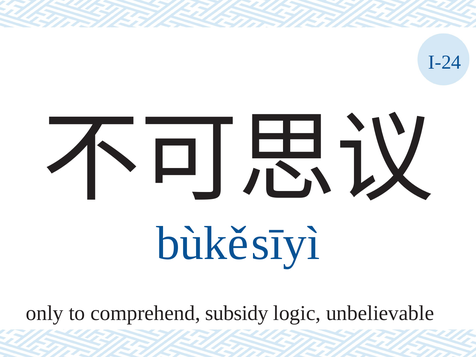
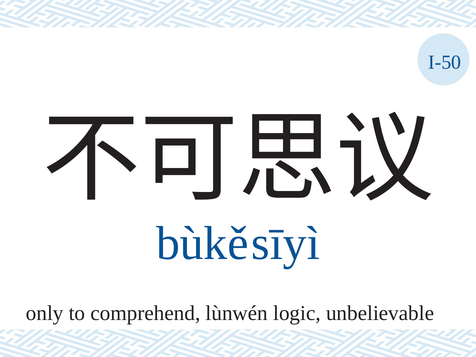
I-24: I-24 -> I-50
subsidy: subsidy -> lùnwén
